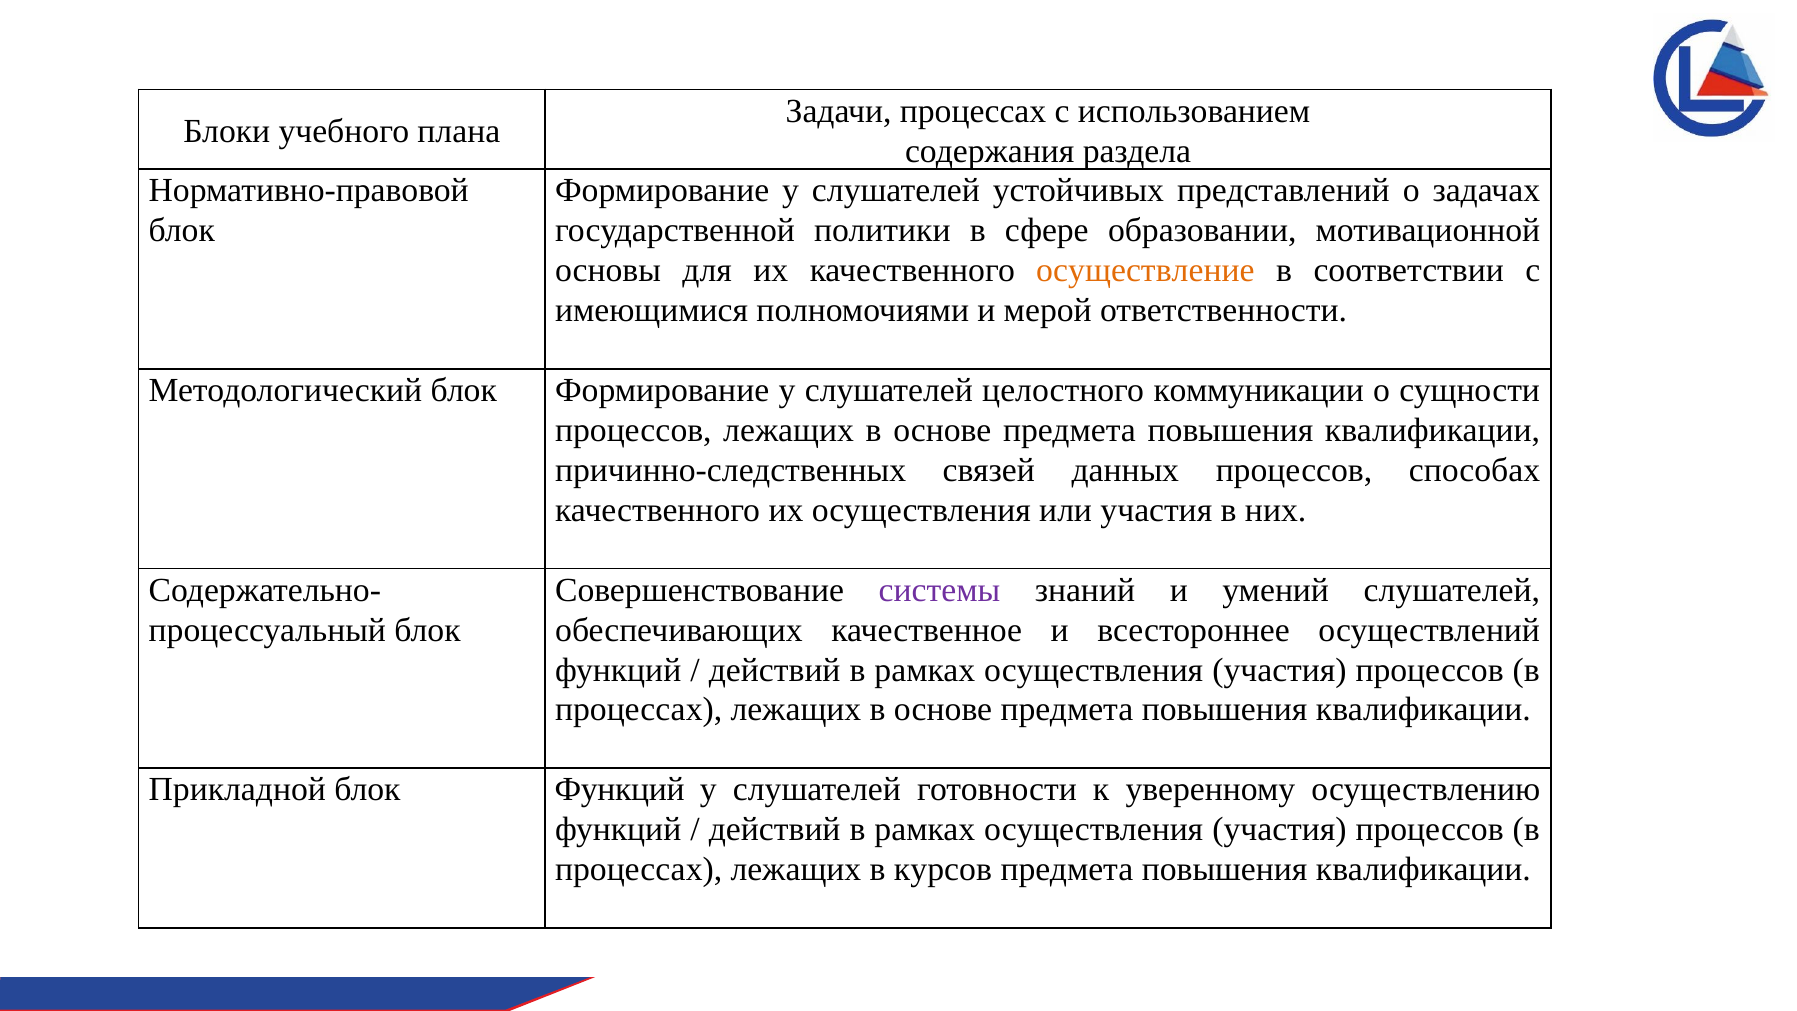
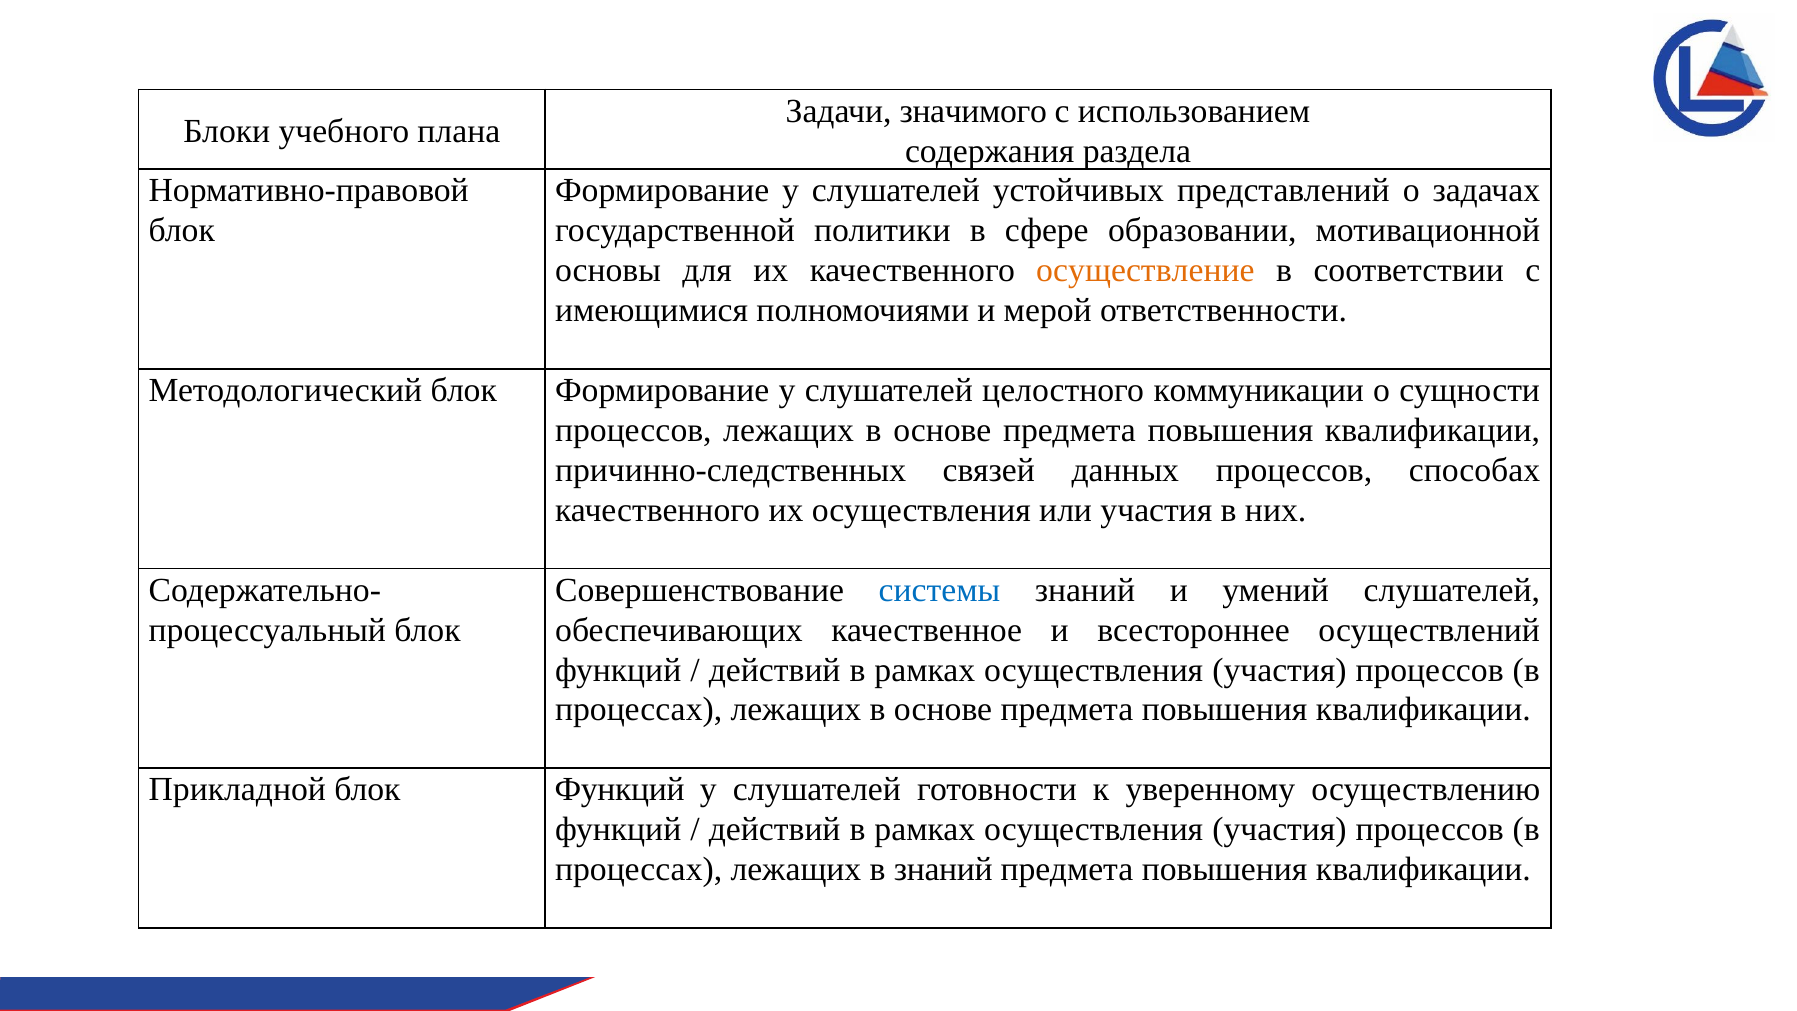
Задачи процессах: процессах -> значимого
системы colour: purple -> blue
в курсов: курсов -> знаний
